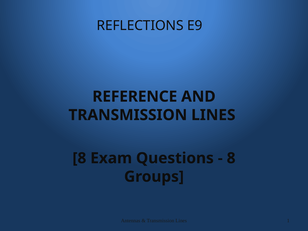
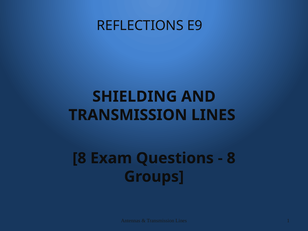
REFERENCE: REFERENCE -> SHIELDING
